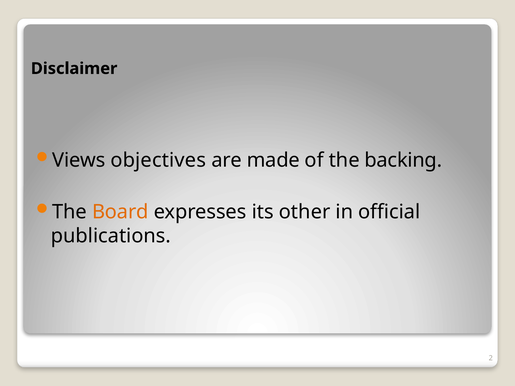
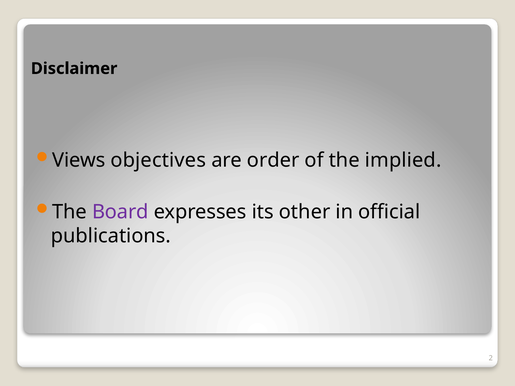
made: made -> order
backing: backing -> implied
Board colour: orange -> purple
